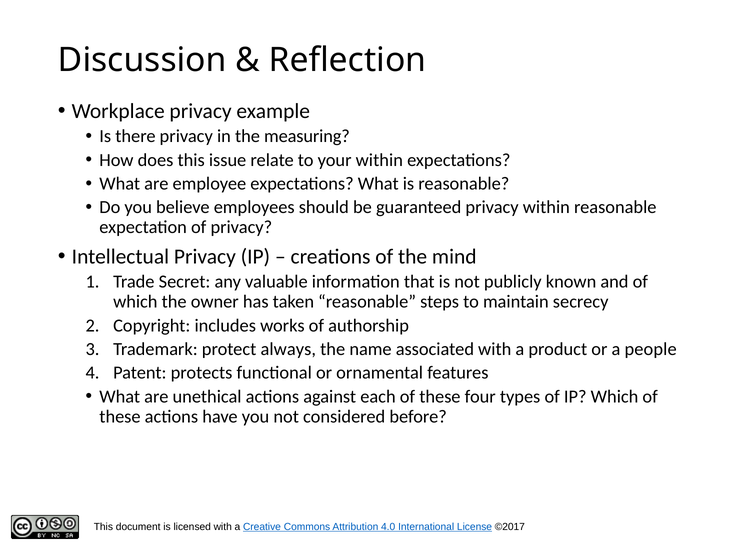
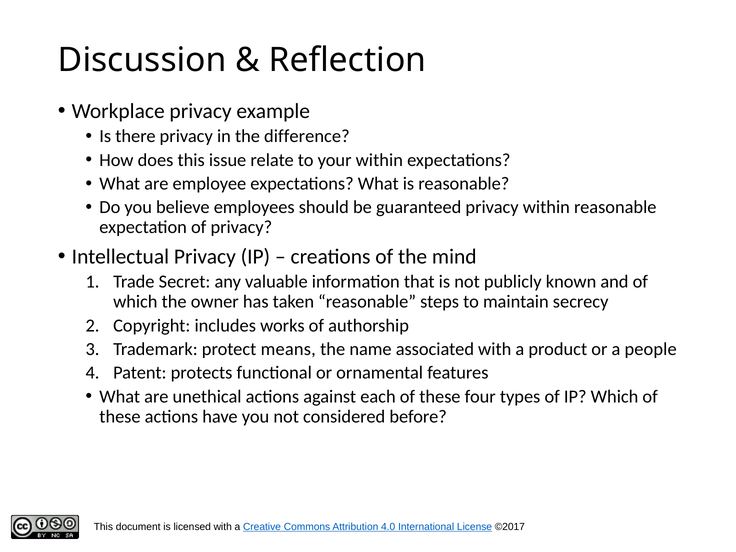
measuring: measuring -> difference
always: always -> means
